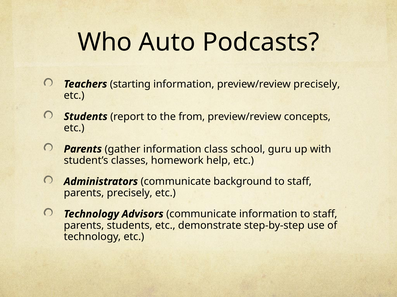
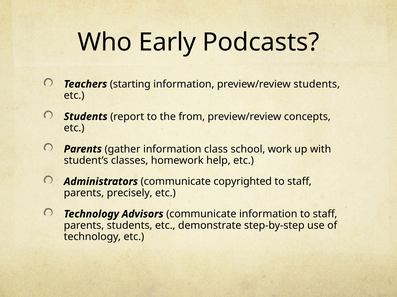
Auto: Auto -> Early
preview/review precisely: precisely -> students
guru: guru -> work
background: background -> copyrighted
